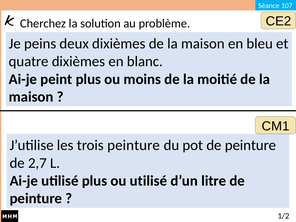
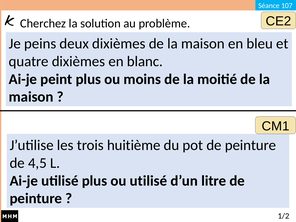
trois peinture: peinture -> huitième
2,7: 2,7 -> 4,5
